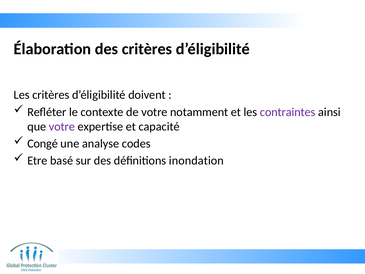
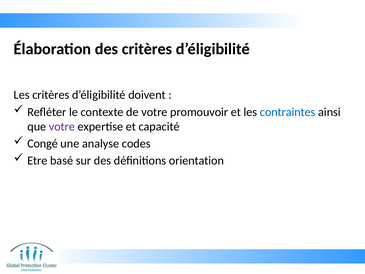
notamment: notamment -> promouvoir
contraintes colour: purple -> blue
inondation: inondation -> orientation
